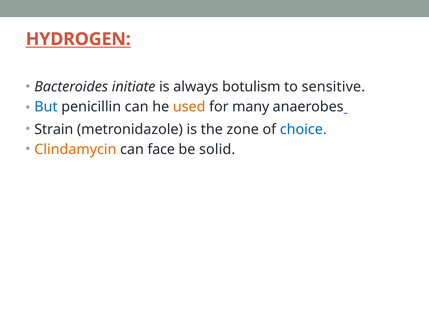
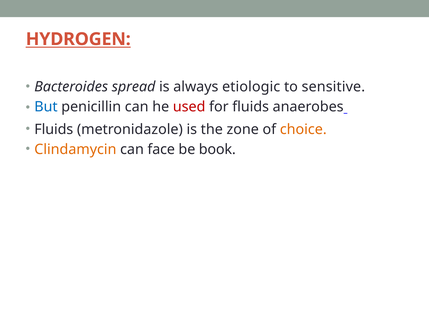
initiate: initiate -> spread
botulism: botulism -> etiologic
used colour: orange -> red
for many: many -> fluids
Strain at (54, 129): Strain -> Fluids
choice colour: blue -> orange
solid: solid -> book
